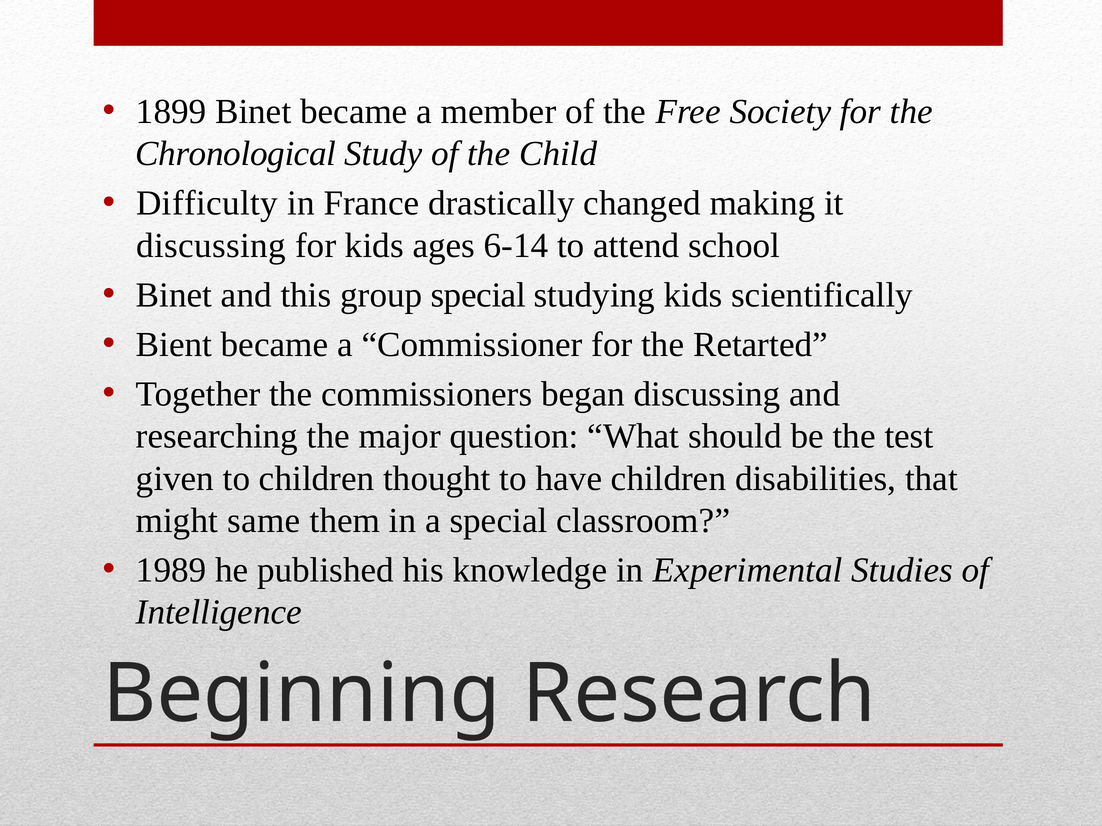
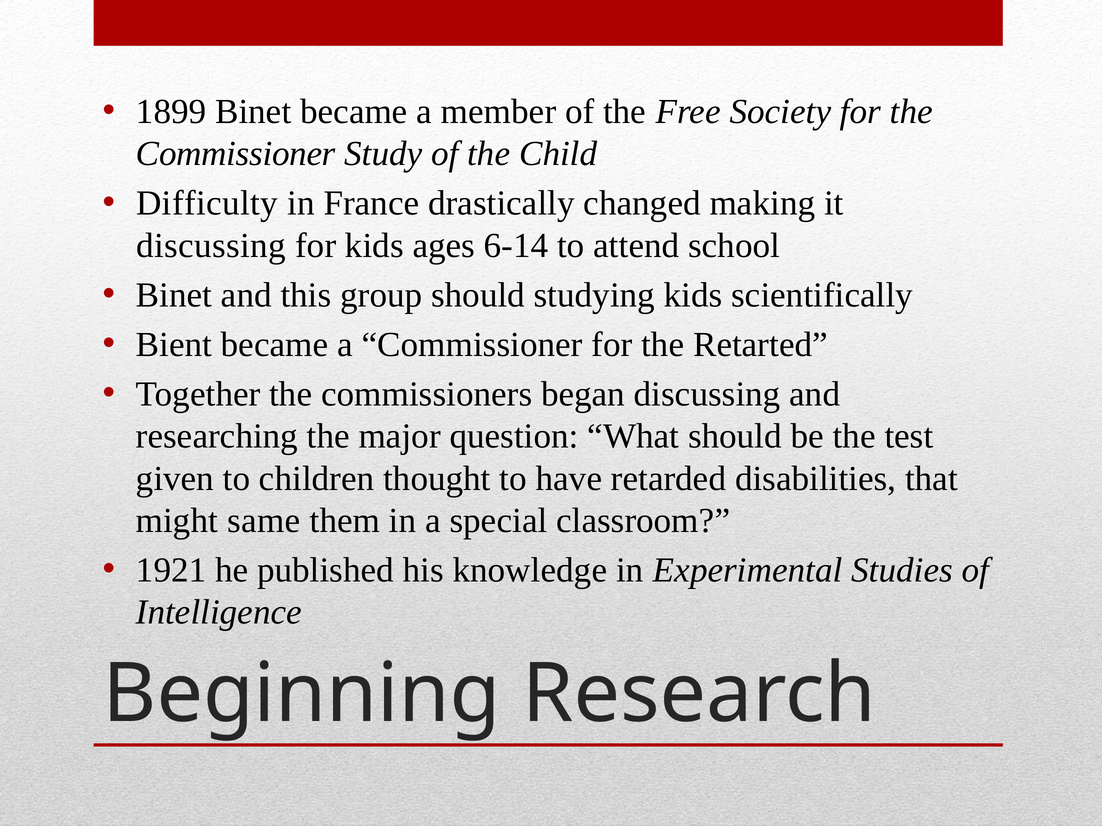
Chronological at (236, 154): Chronological -> Commissioner
group special: special -> should
have children: children -> retarded
1989: 1989 -> 1921
